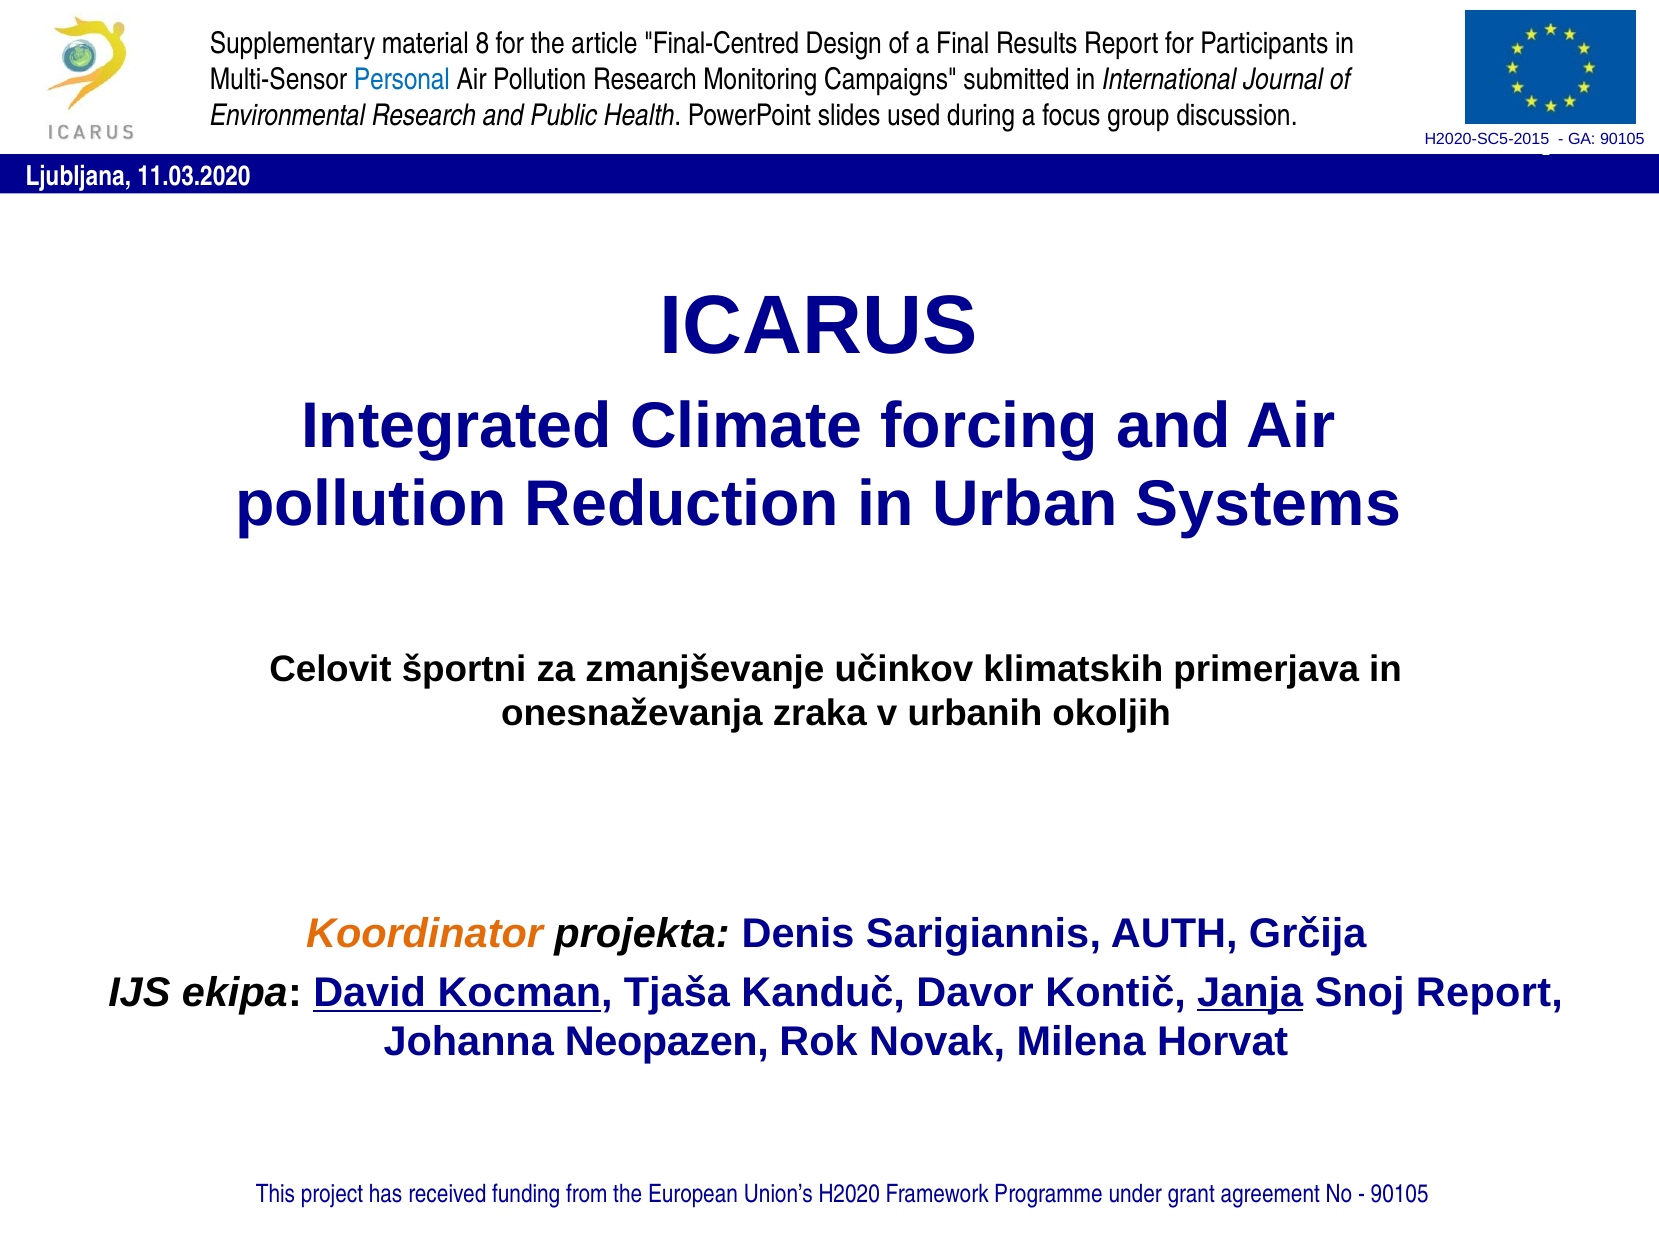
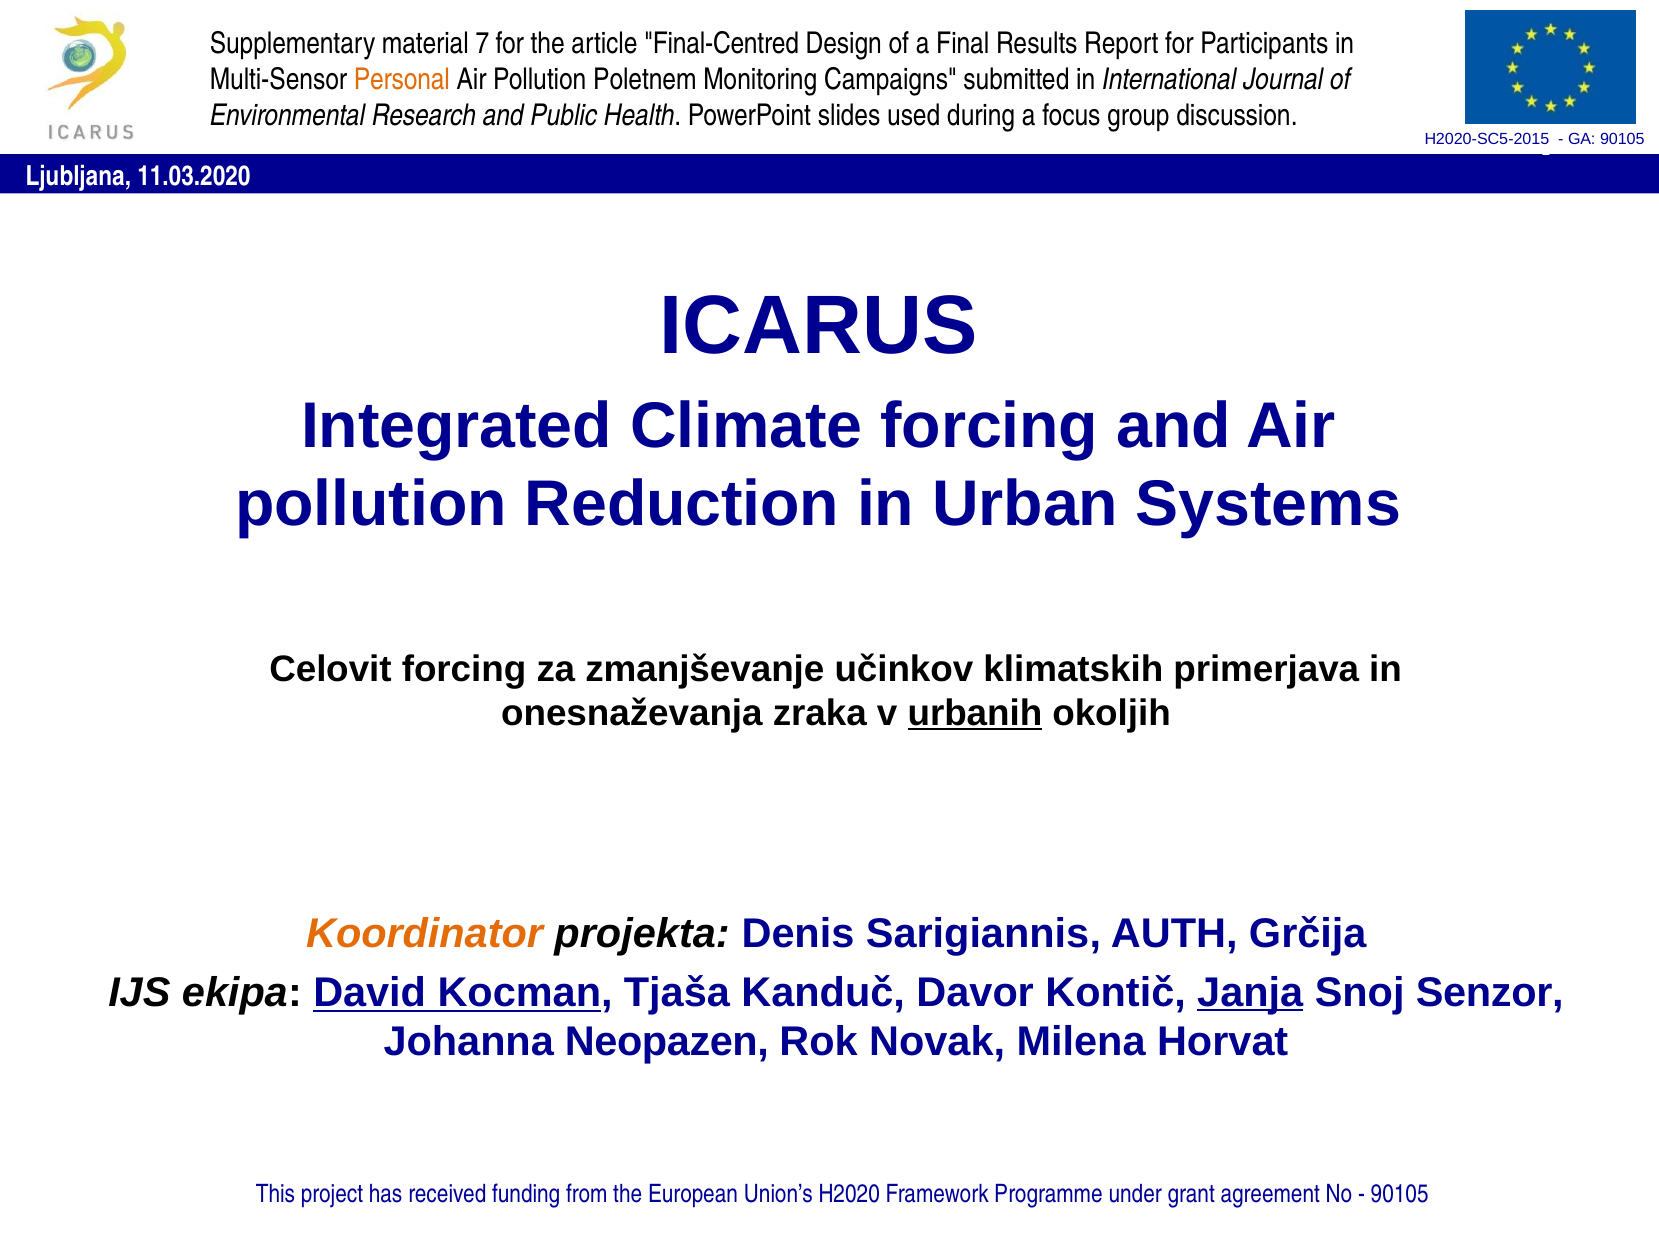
8: 8 -> 7
Personal colour: blue -> orange
Pollution Research: Research -> Poletnem
Celovit športni: športni -> forcing
urbanih underline: none -> present
Snoj Report: Report -> Senzor
